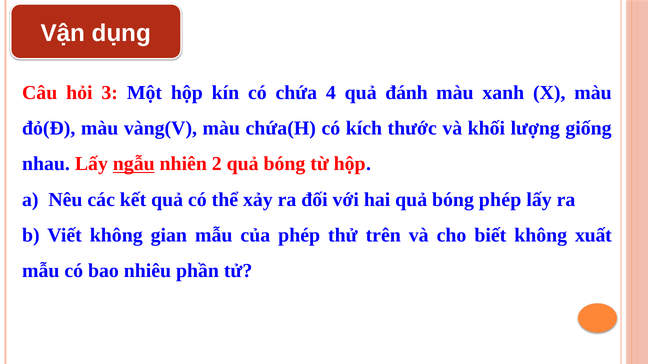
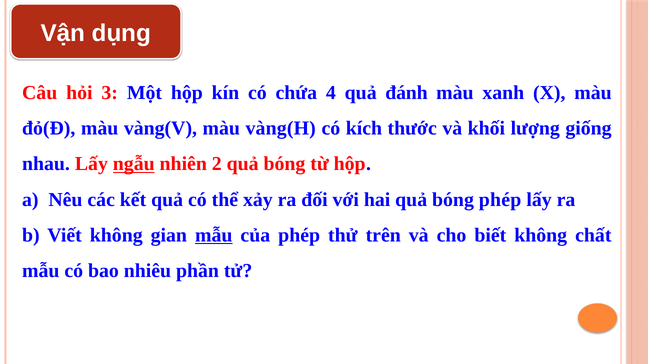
chứa(H: chứa(H -> vàng(H
mẫu at (214, 235) underline: none -> present
xuất: xuất -> chất
